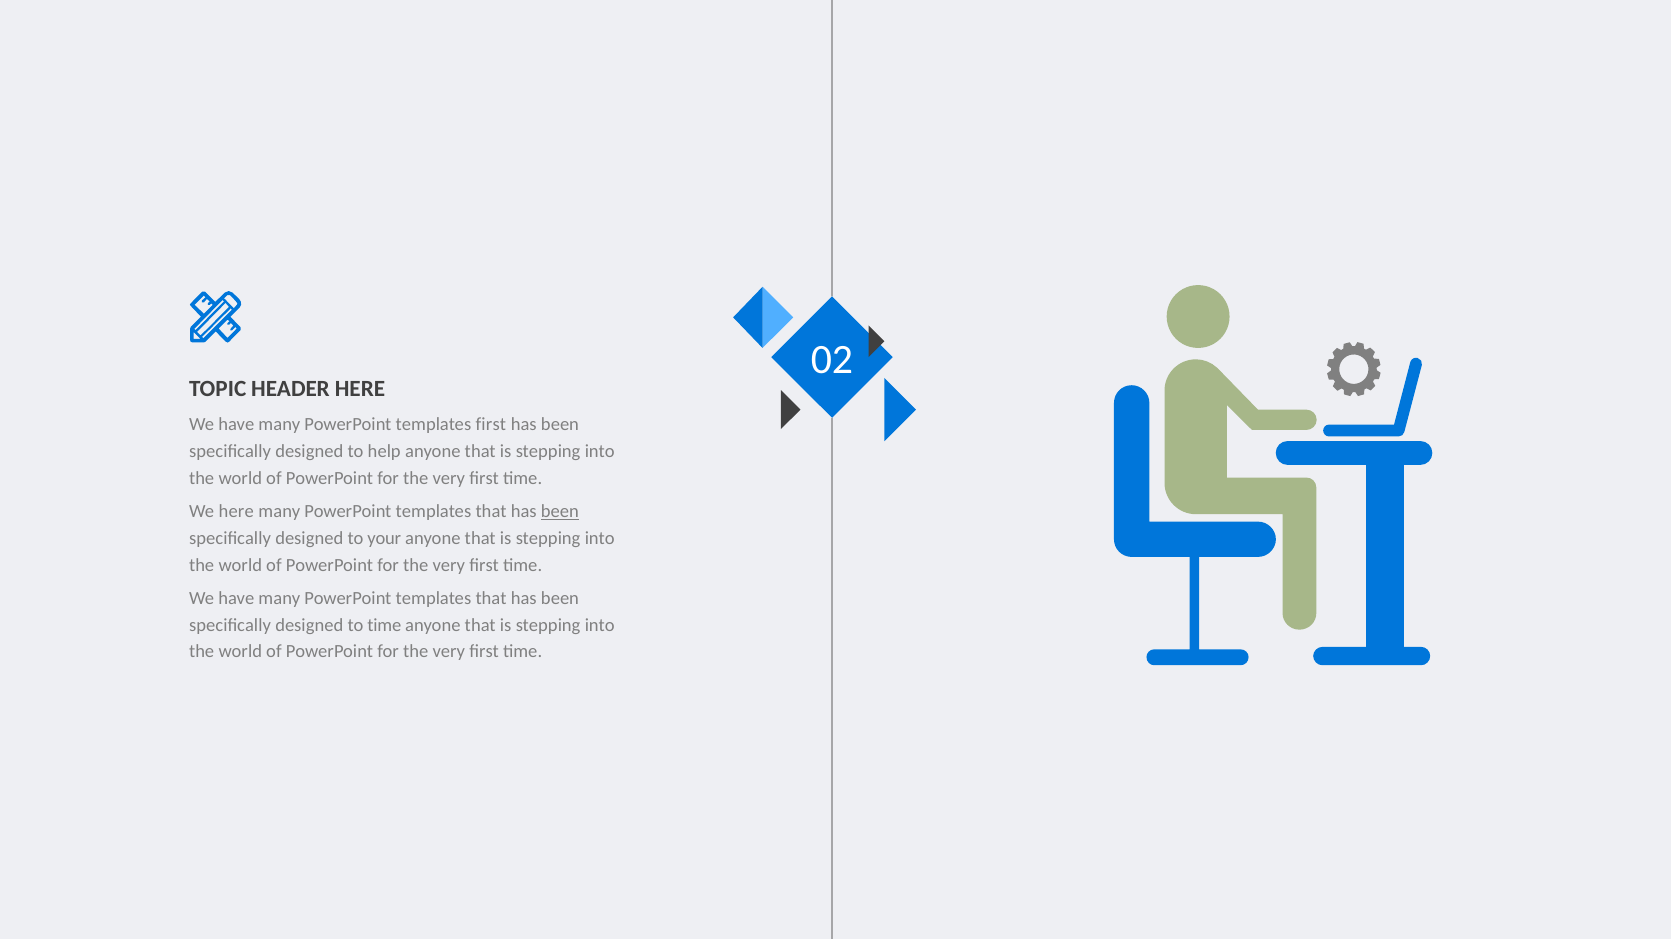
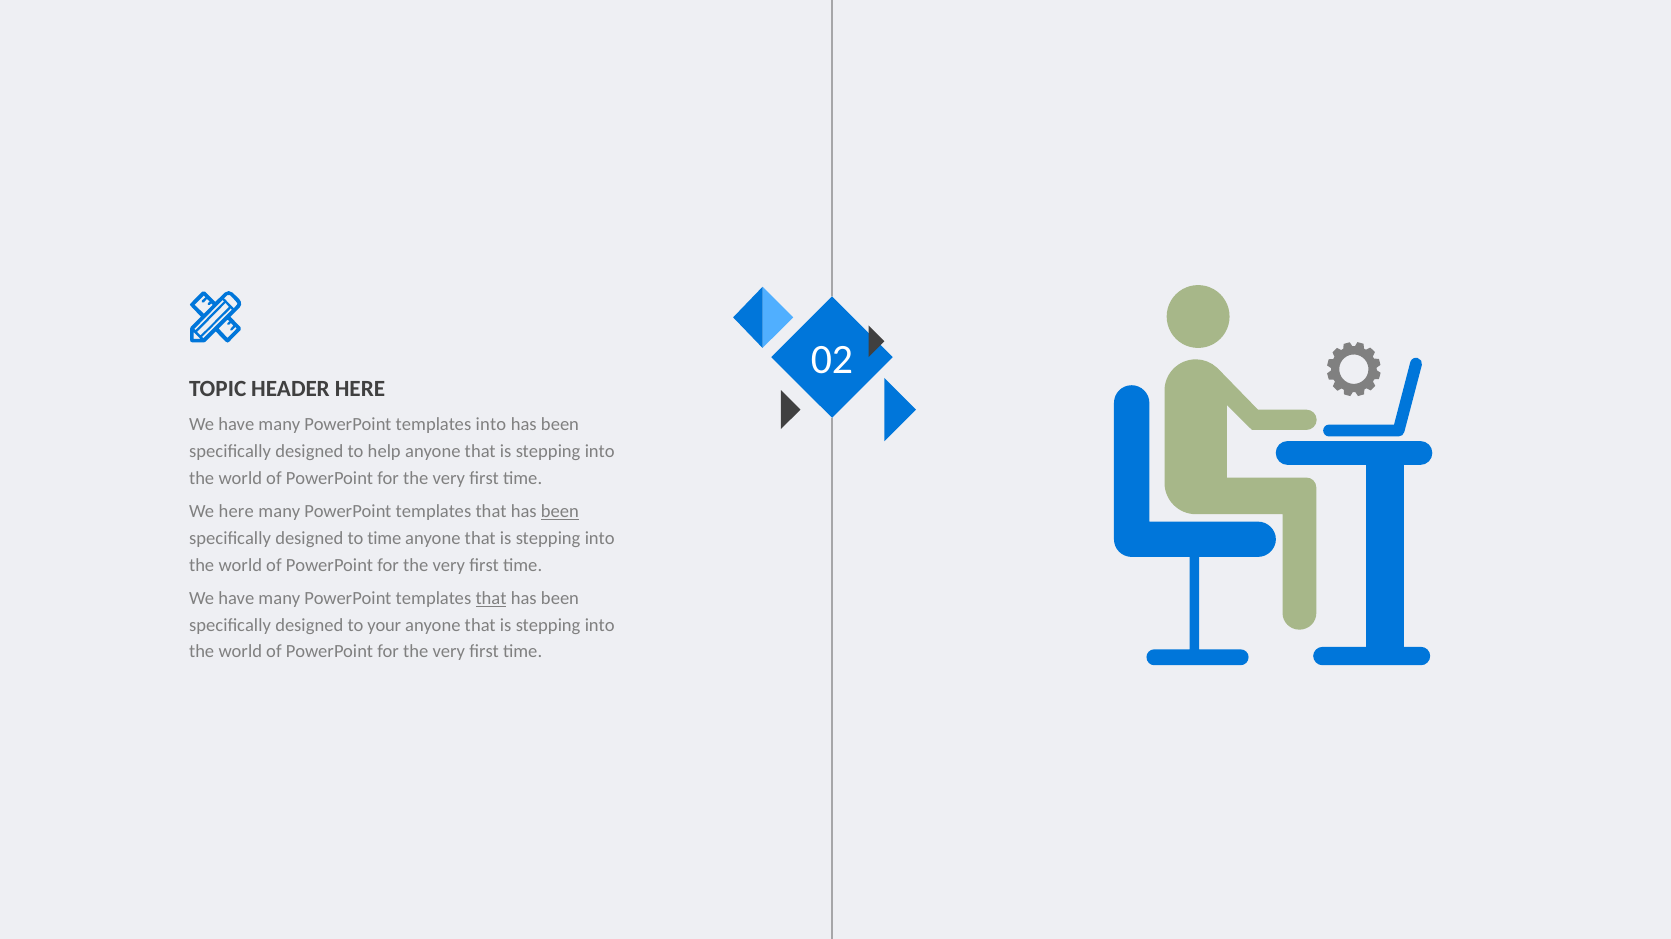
templates first: first -> into
to your: your -> time
that at (491, 599) underline: none -> present
to time: time -> your
